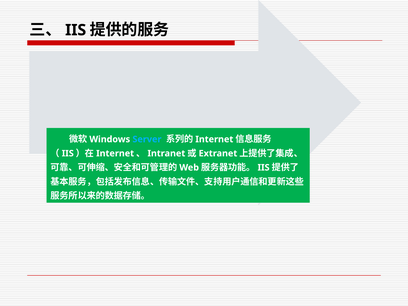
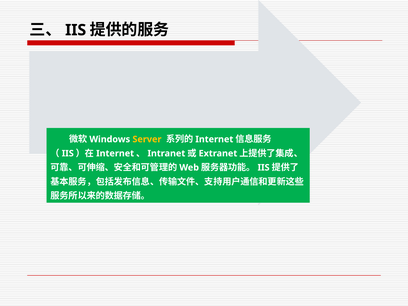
Server colour: light blue -> yellow
